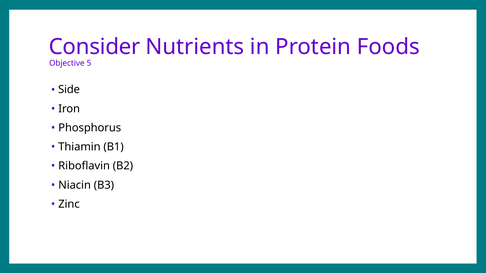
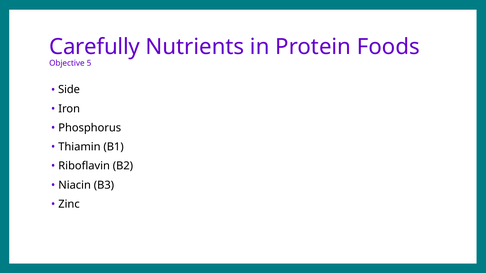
Consider: Consider -> Carefully
